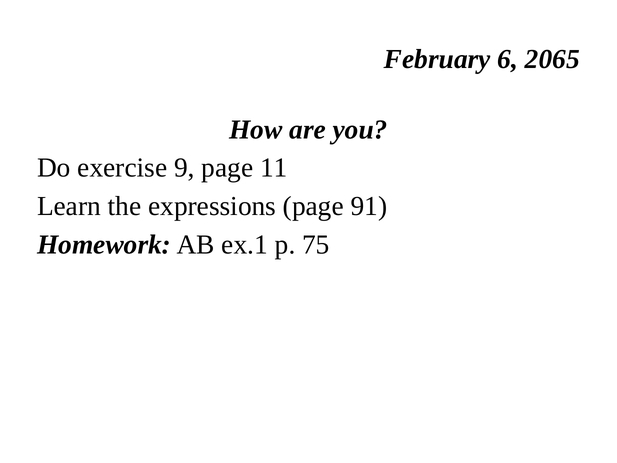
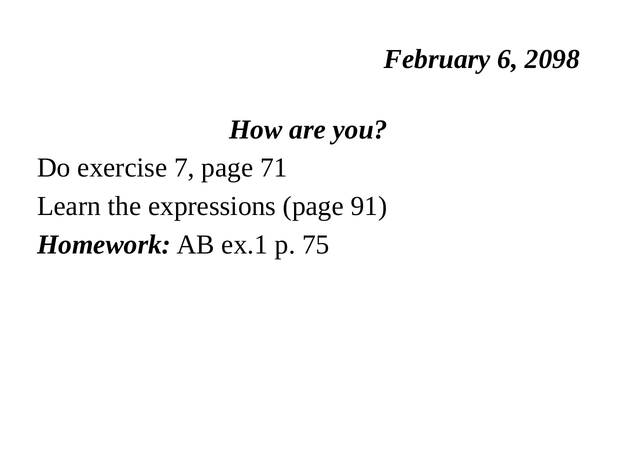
2065: 2065 -> 2098
9: 9 -> 7
11: 11 -> 71
